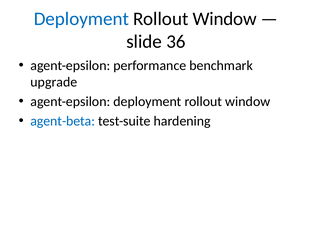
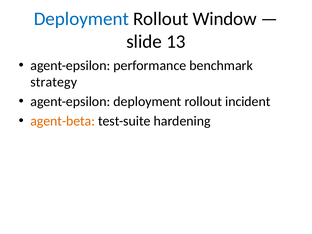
36: 36 -> 13
upgrade: upgrade -> strategy
agent-epsilon deployment rollout window: window -> incident
agent-beta colour: blue -> orange
